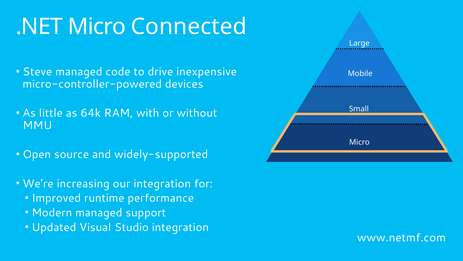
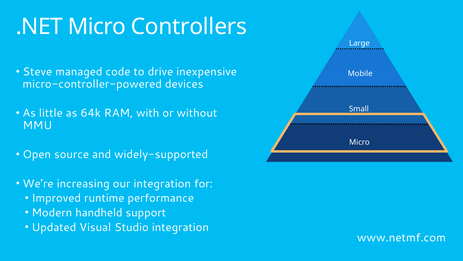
Connected: Connected -> Controllers
Modern managed: managed -> handheld
